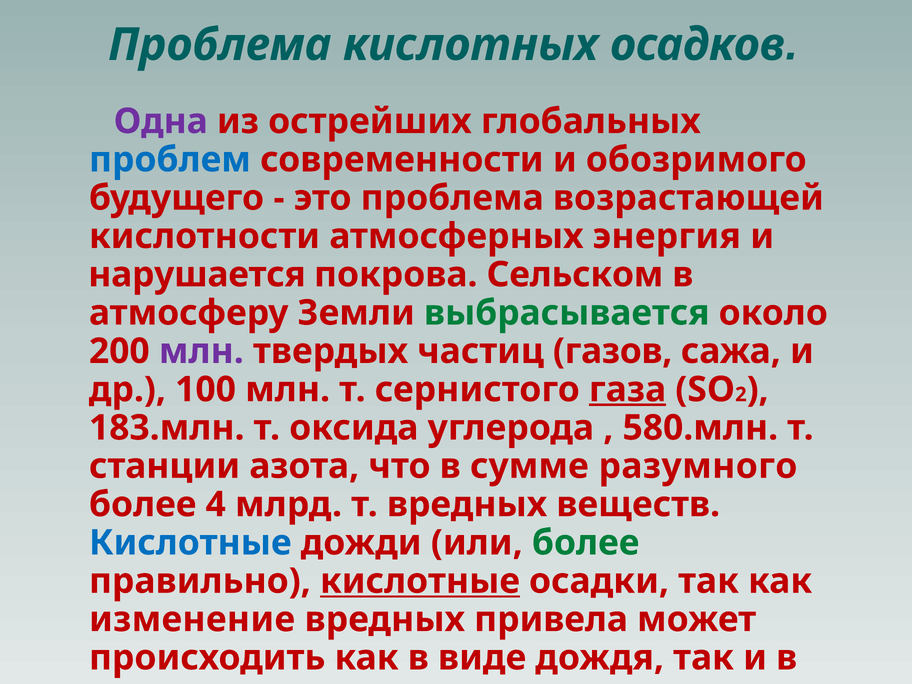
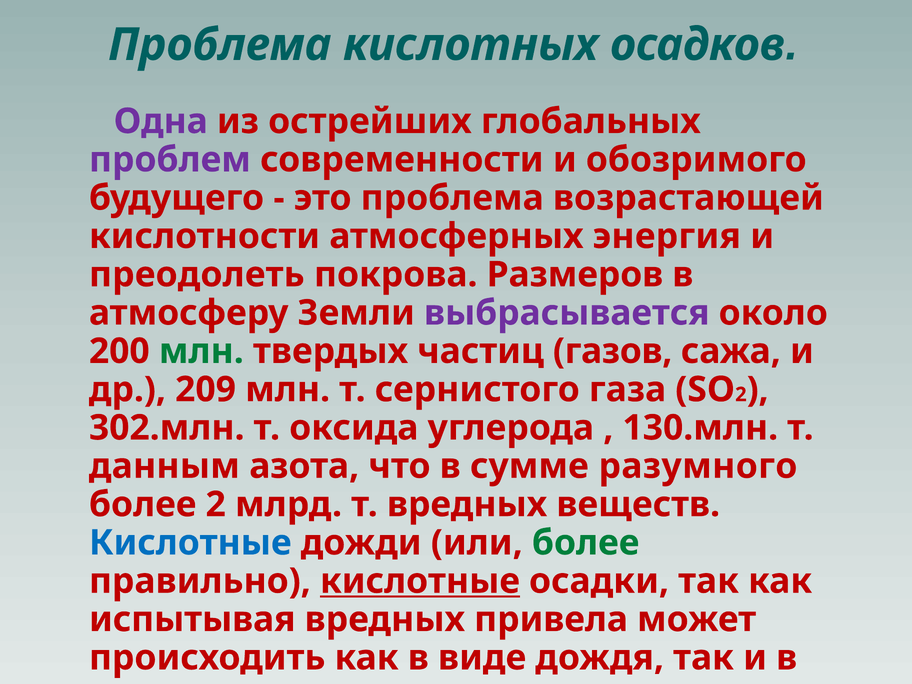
проблем colour: blue -> purple
нарушается at (197, 275): нарушается -> преодолеть
Сельском: Сельском -> Размеров
выбрасывается colour: green -> purple
млн at (201, 351) colour: purple -> green
100: 100 -> 209
газа underline: present -> none
183.млн: 183.млн -> 302.млн
580.млн: 580.млн -> 130.млн
станции: станции -> данным
более 4: 4 -> 2
изменение: изменение -> испытывая
